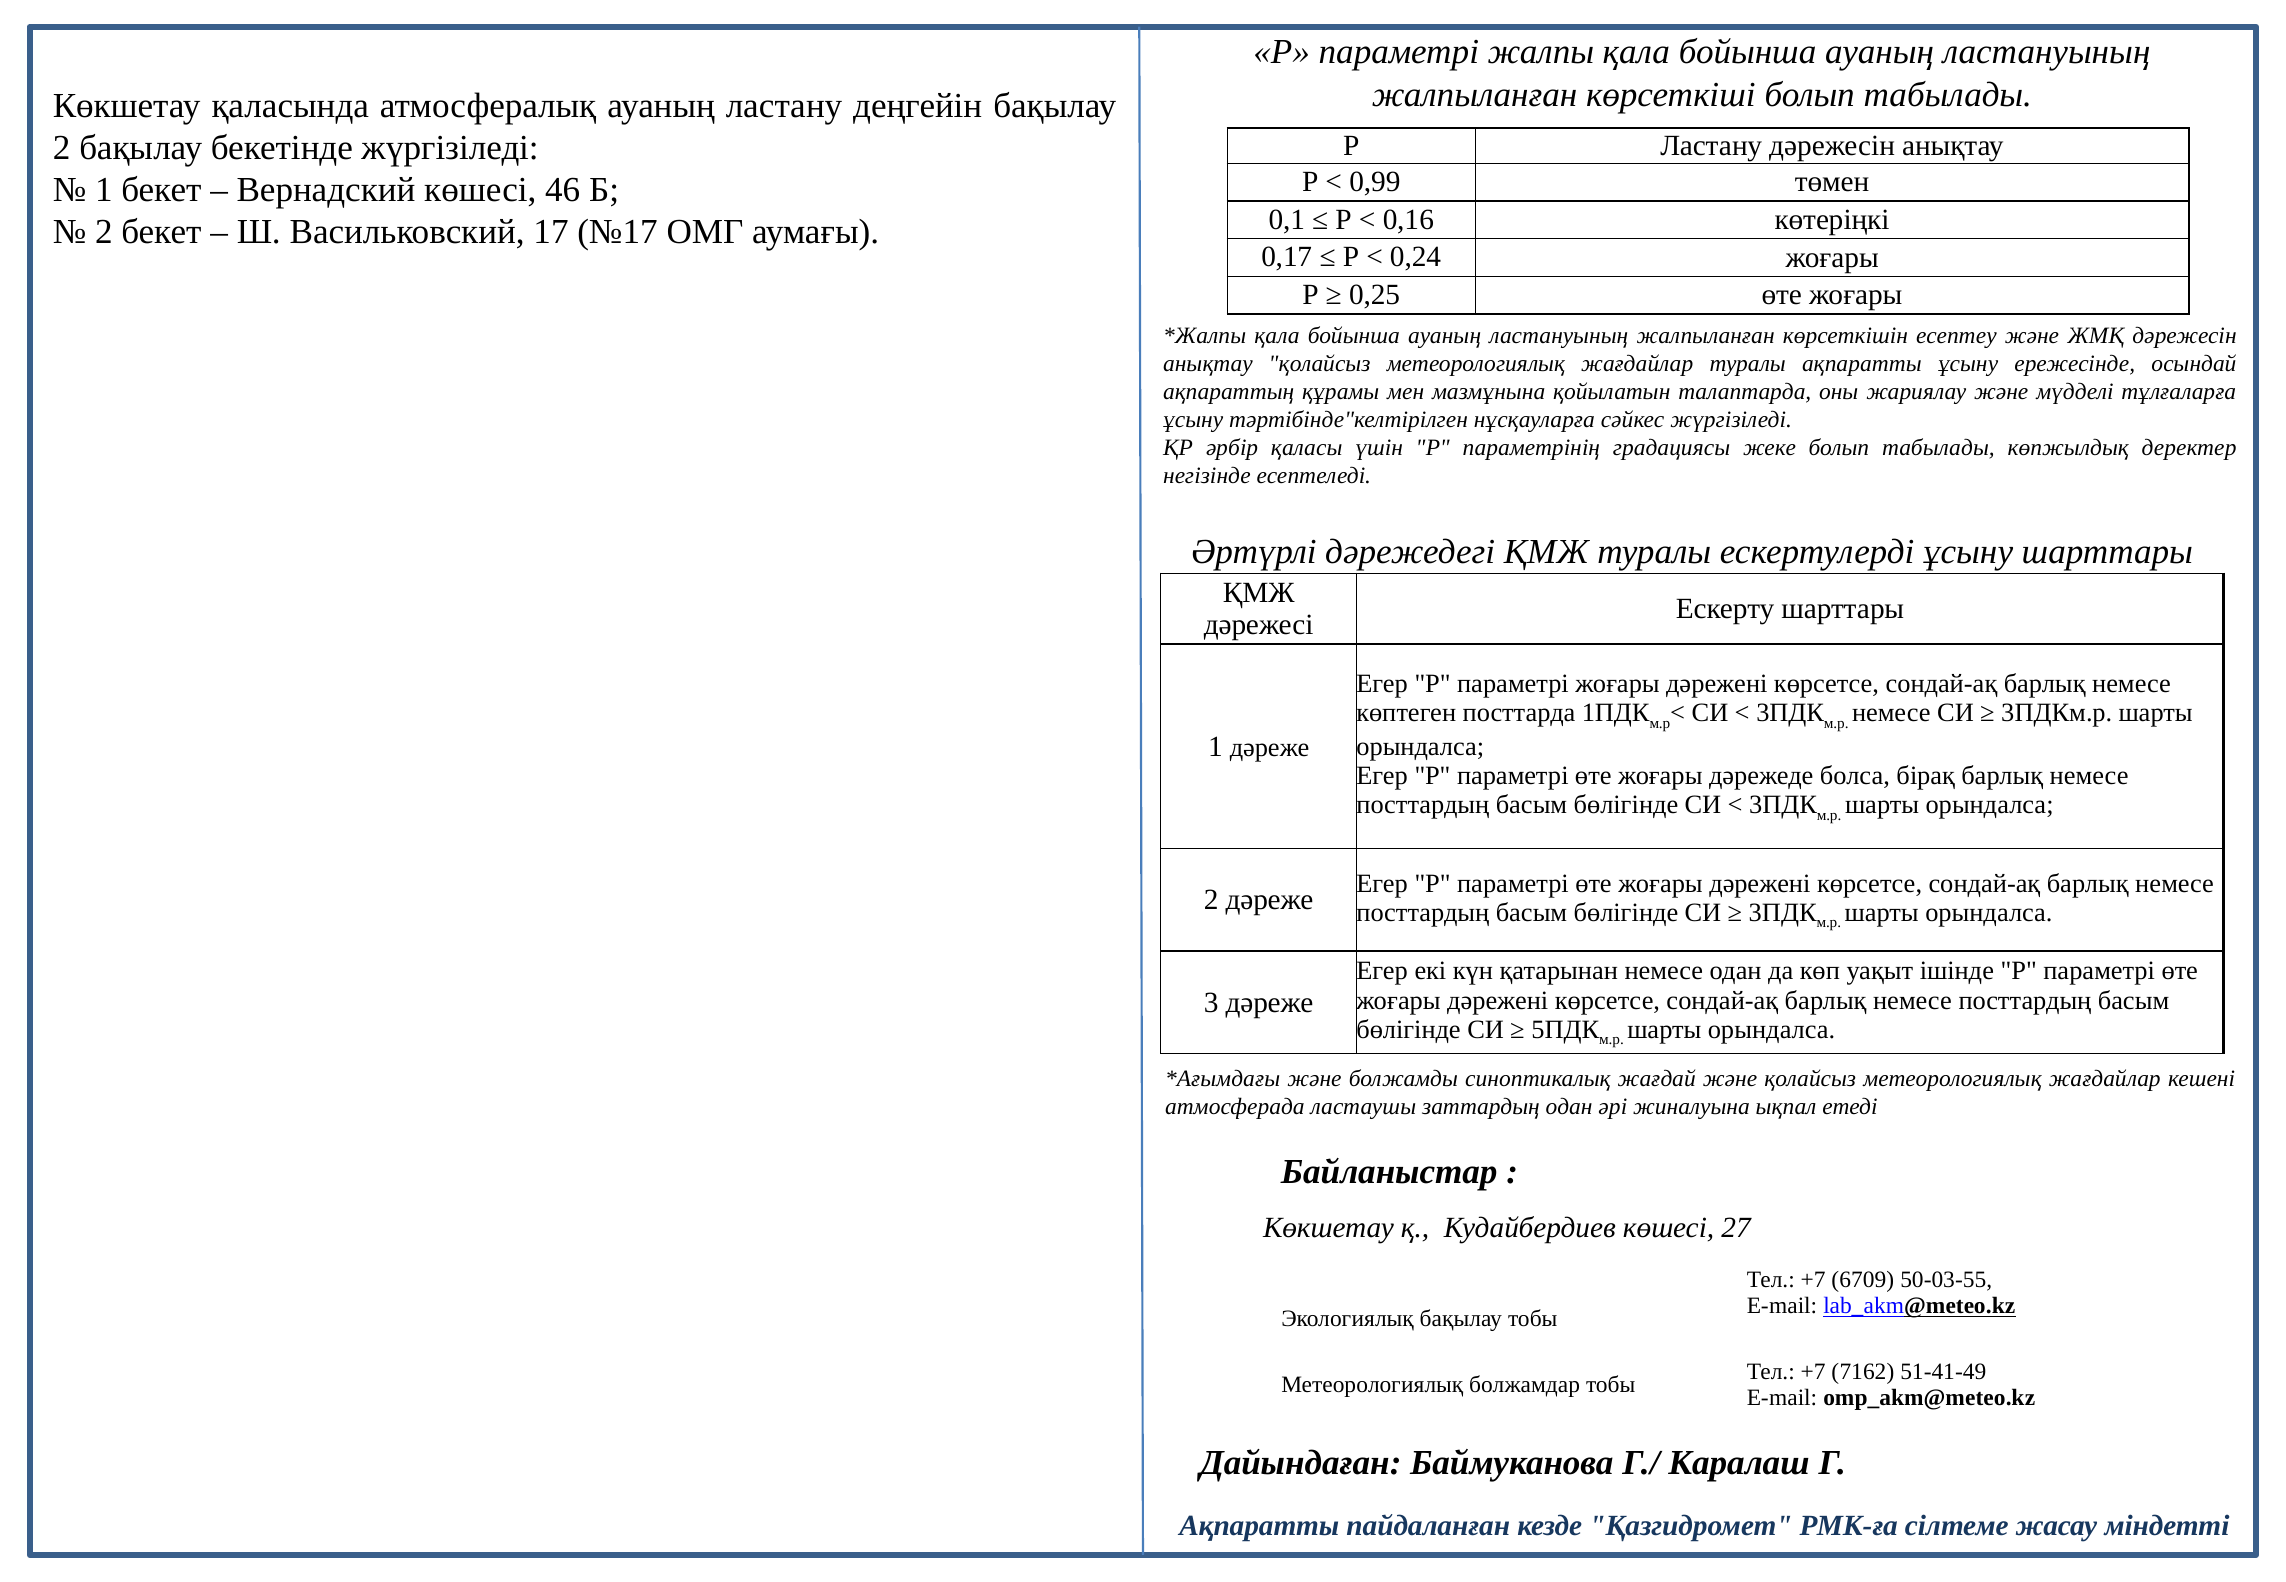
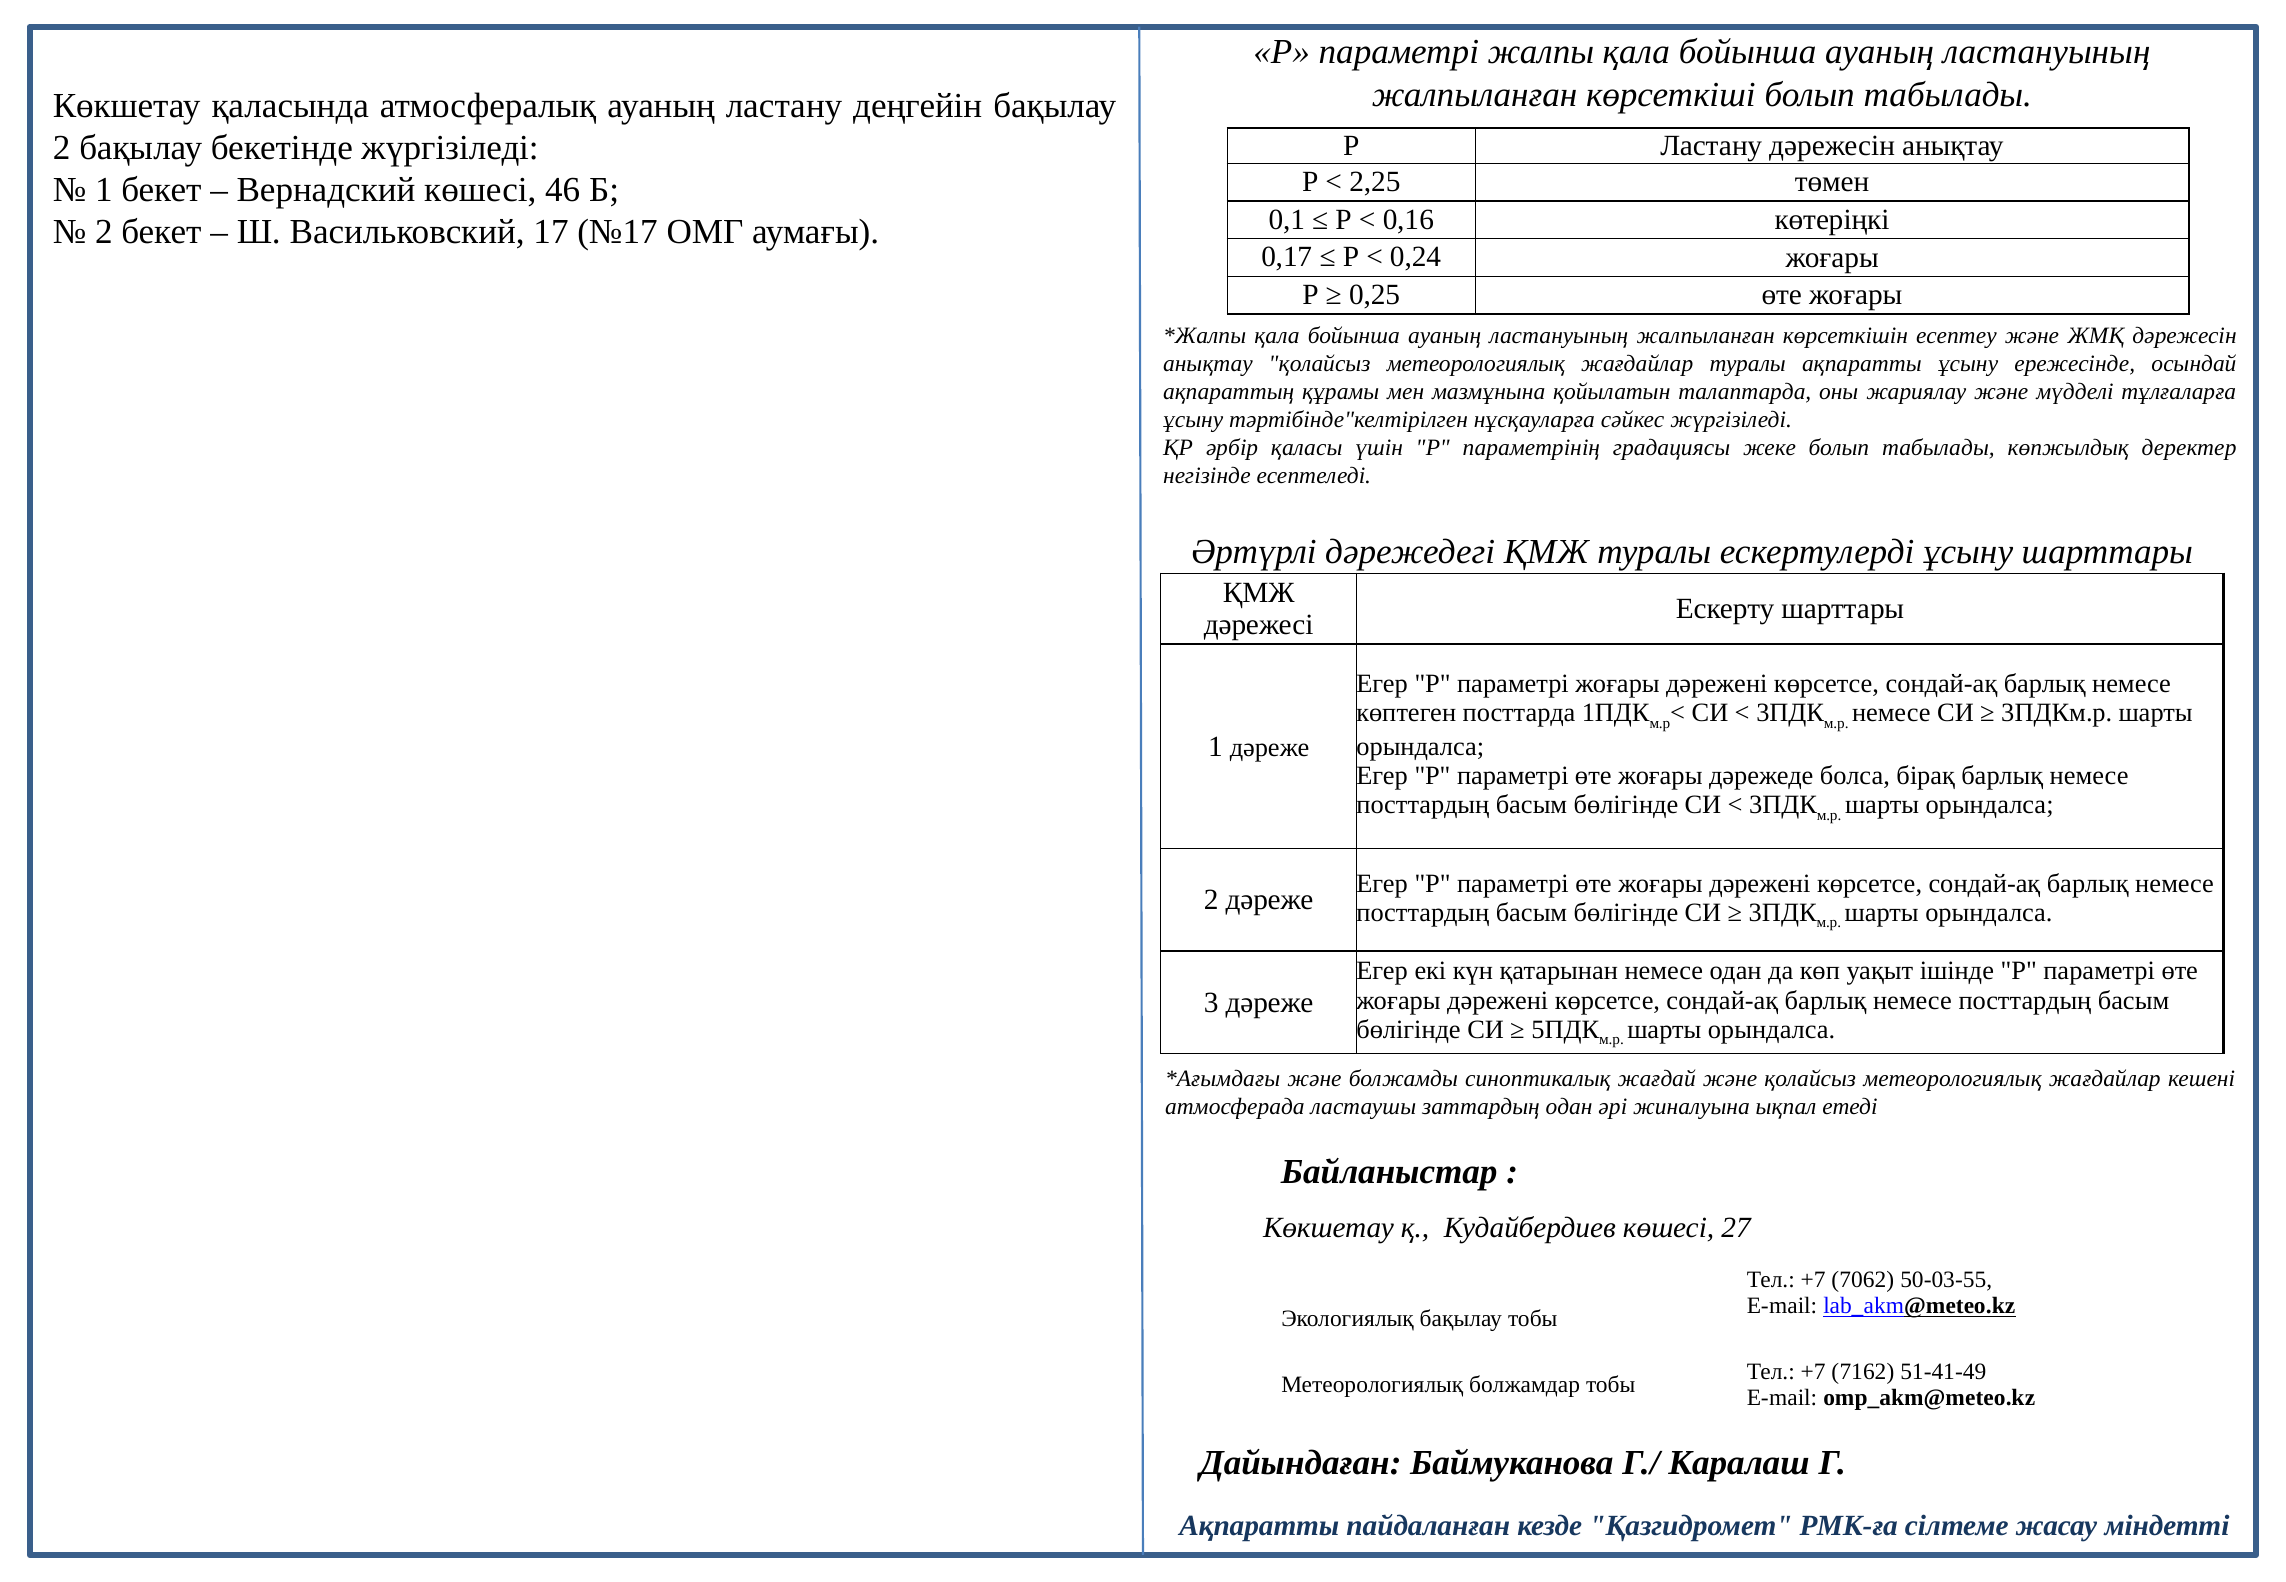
0,99: 0,99 -> 2,25
6709: 6709 -> 7062
